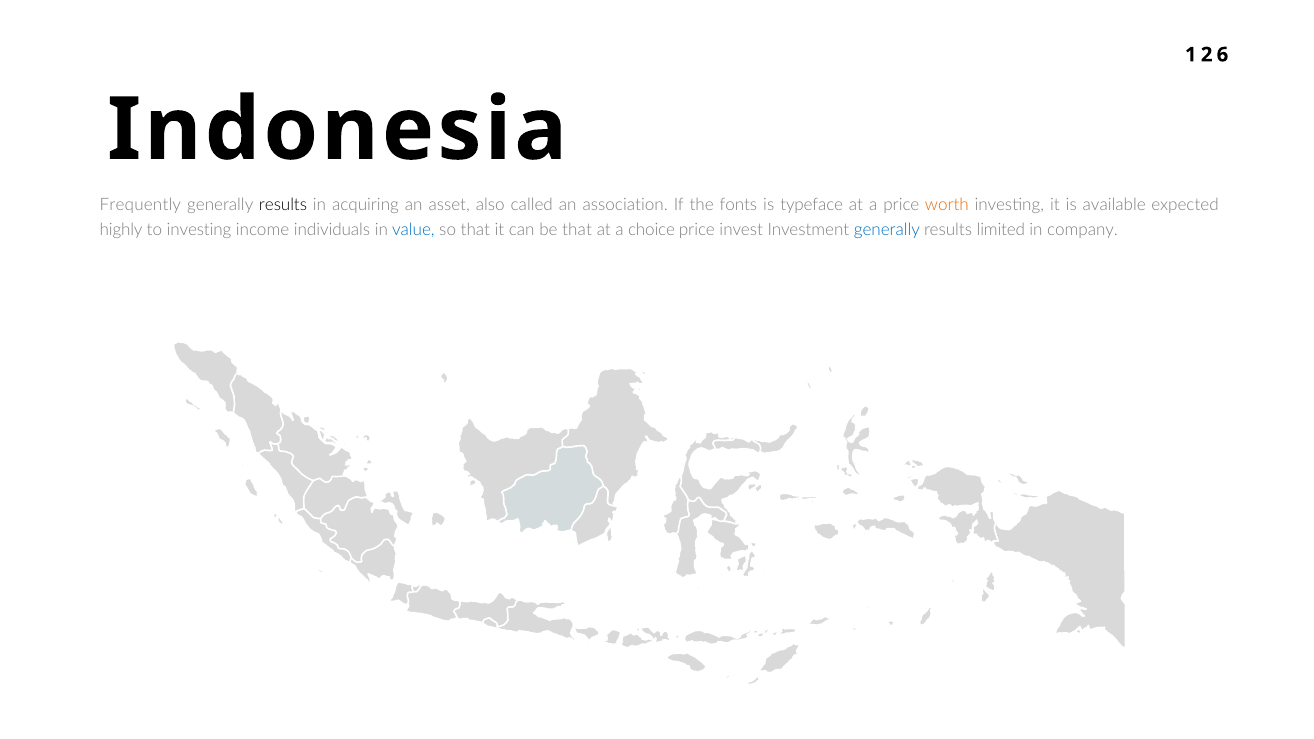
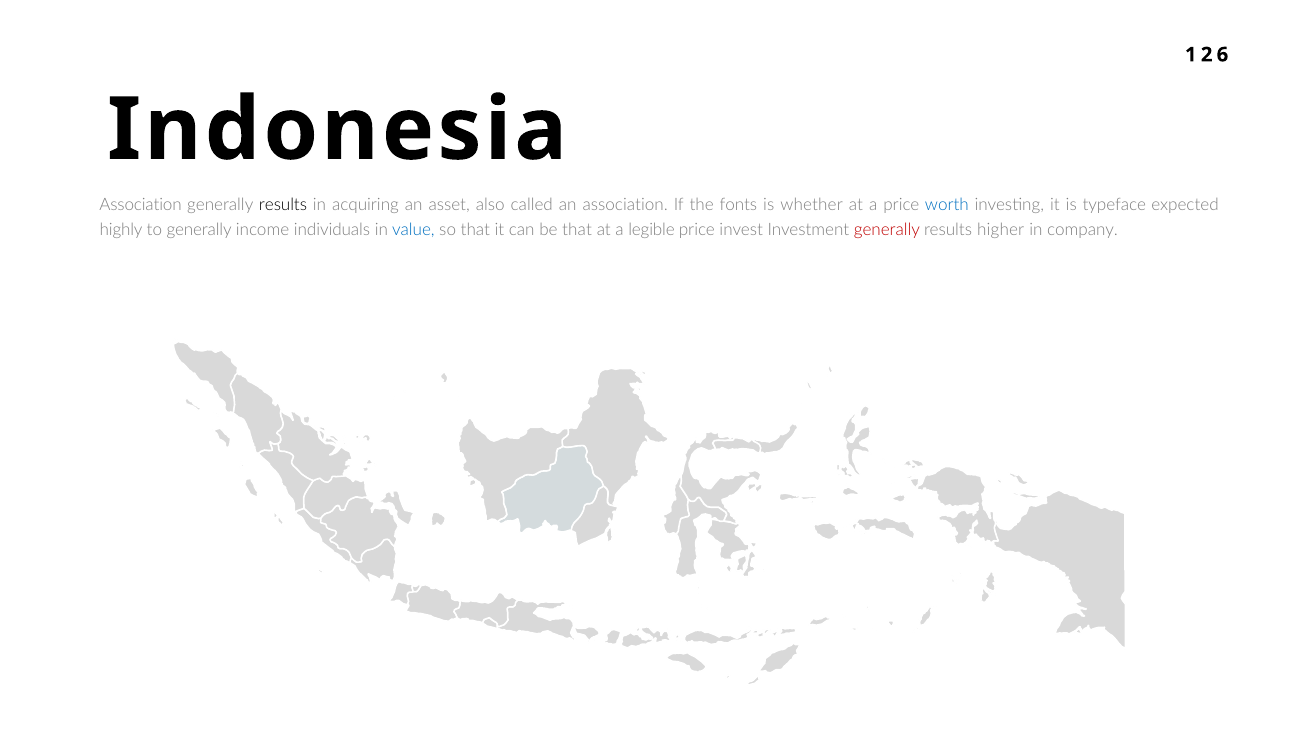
Frequently at (140, 205): Frequently -> Association
typeface: typeface -> whether
worth colour: orange -> blue
available: available -> typeface
to investing: investing -> generally
choice: choice -> legible
generally at (887, 230) colour: blue -> red
limited: limited -> higher
